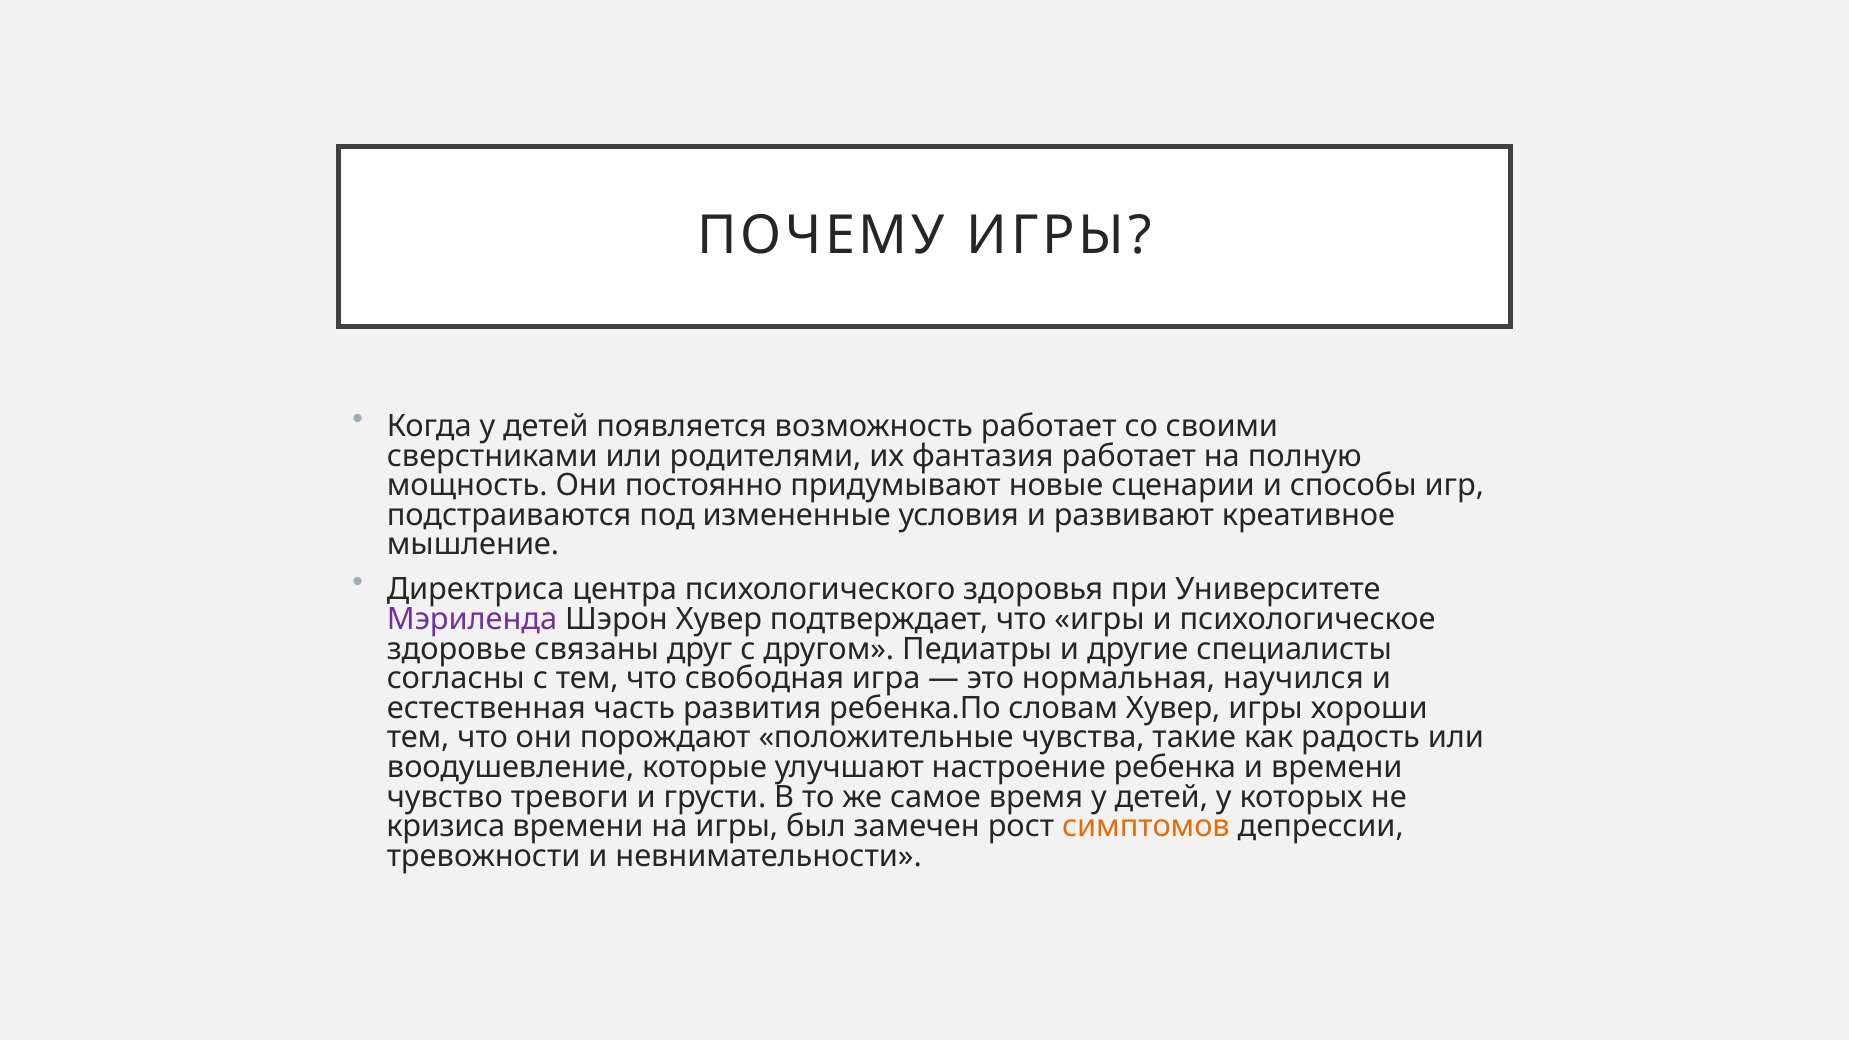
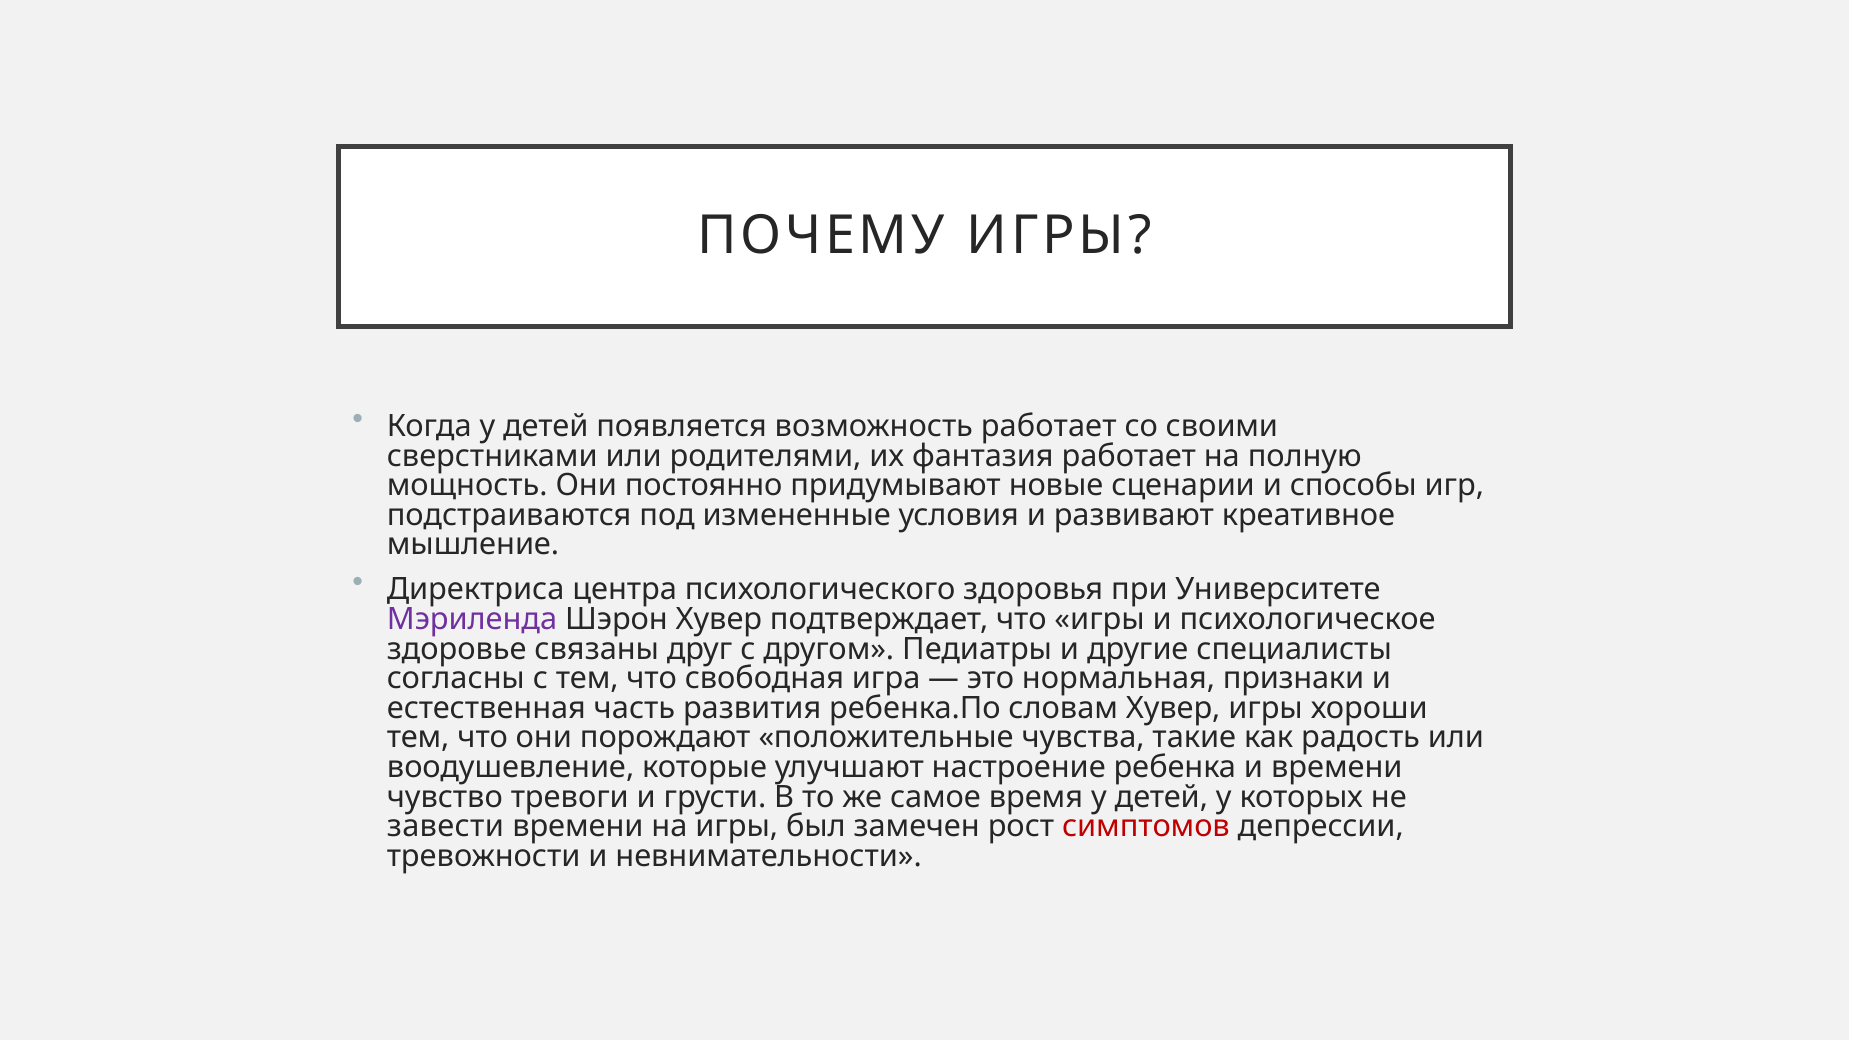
научился: научился -> признаки
кризиса: кризиса -> завести
симптомов colour: orange -> red
